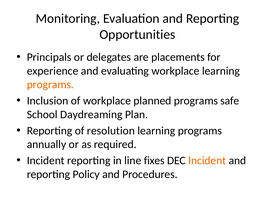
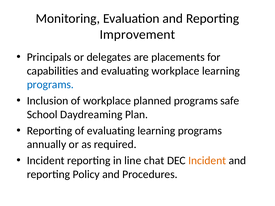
Opportunities: Opportunities -> Improvement
experience: experience -> capabilities
programs at (50, 85) colour: orange -> blue
of resolution: resolution -> evaluating
fixes: fixes -> chat
